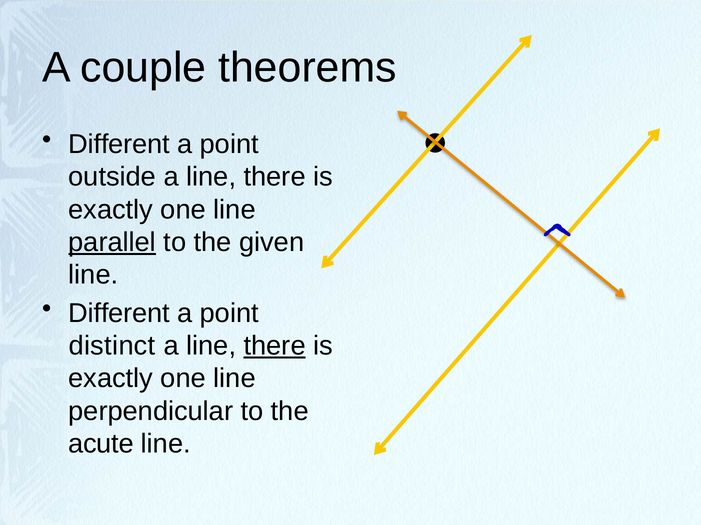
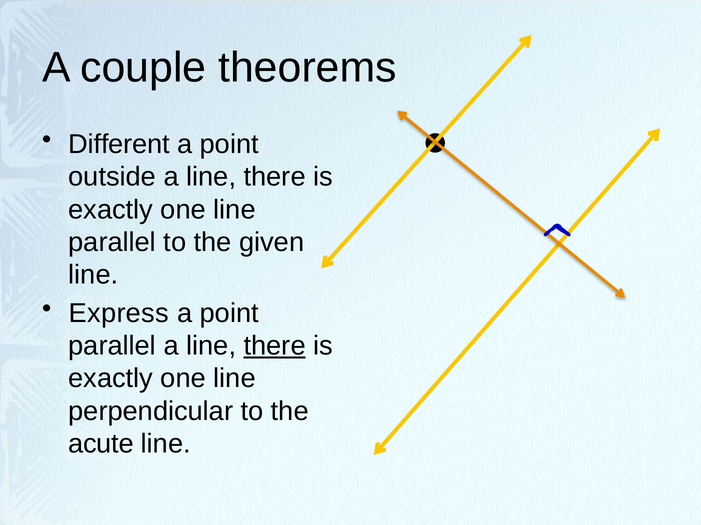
parallel at (112, 243) underline: present -> none
Different at (119, 314): Different -> Express
distinct at (112, 346): distinct -> parallel
